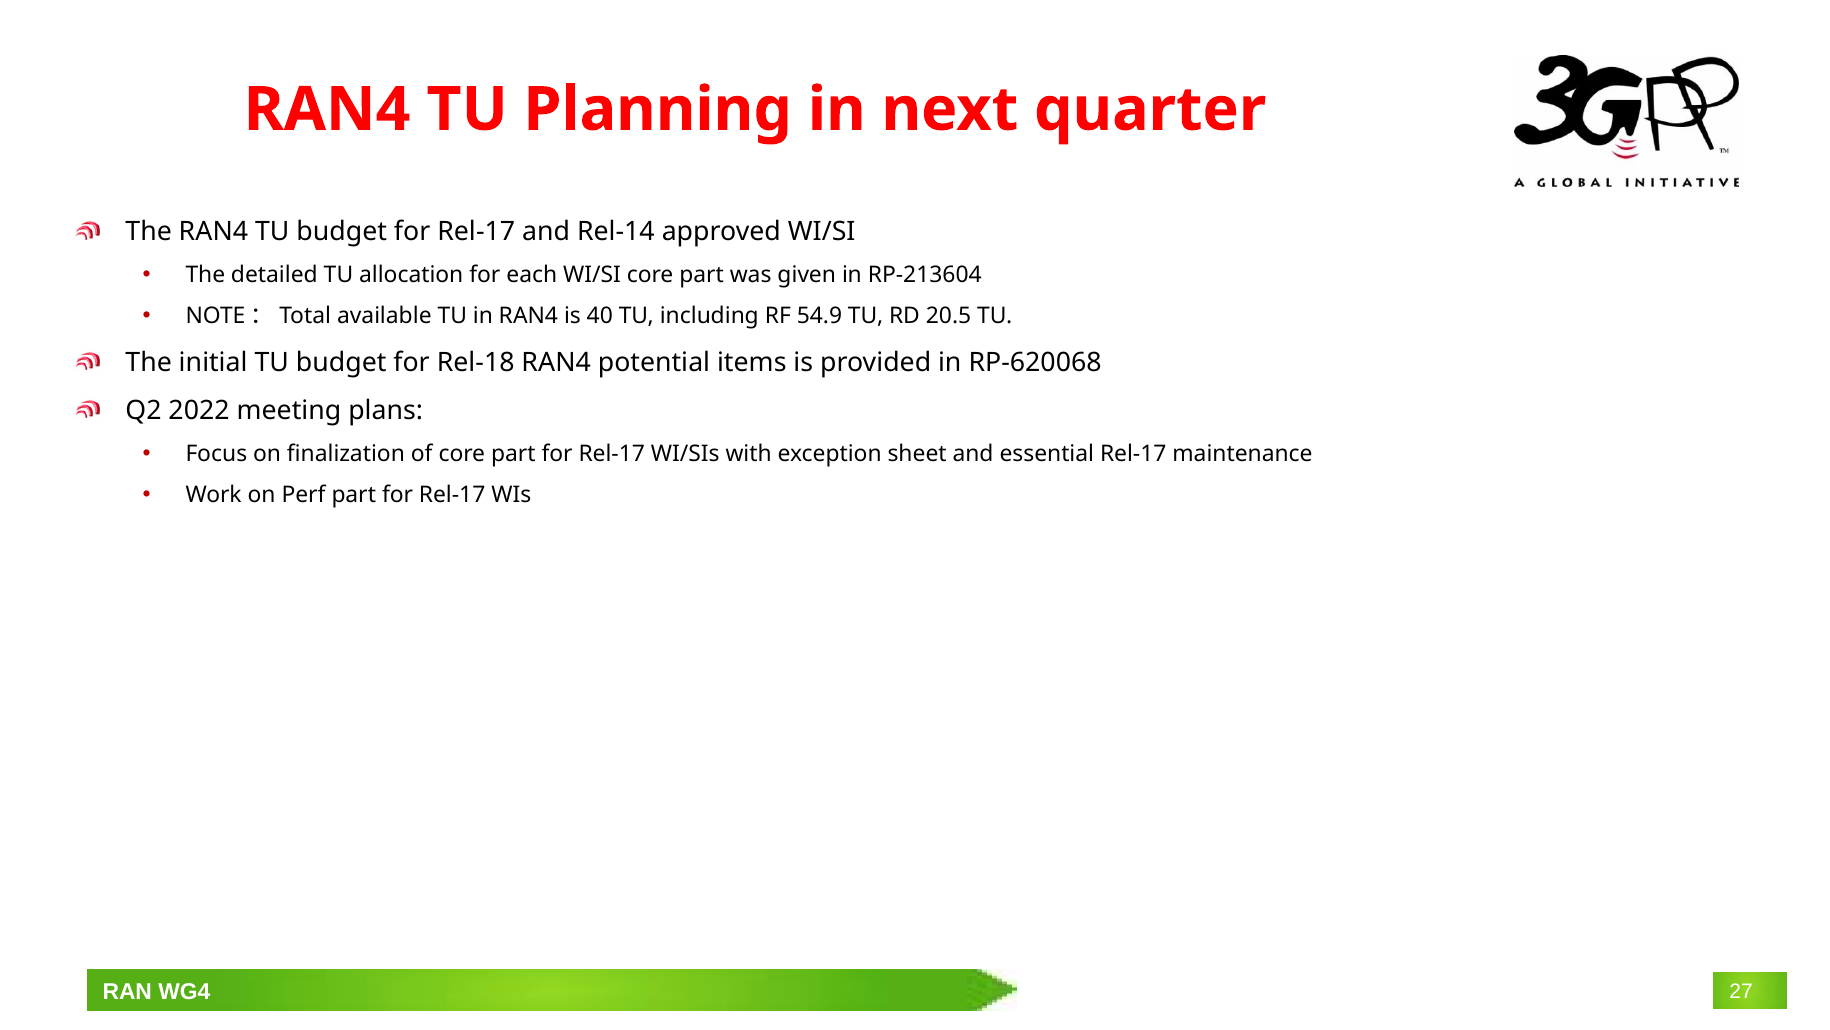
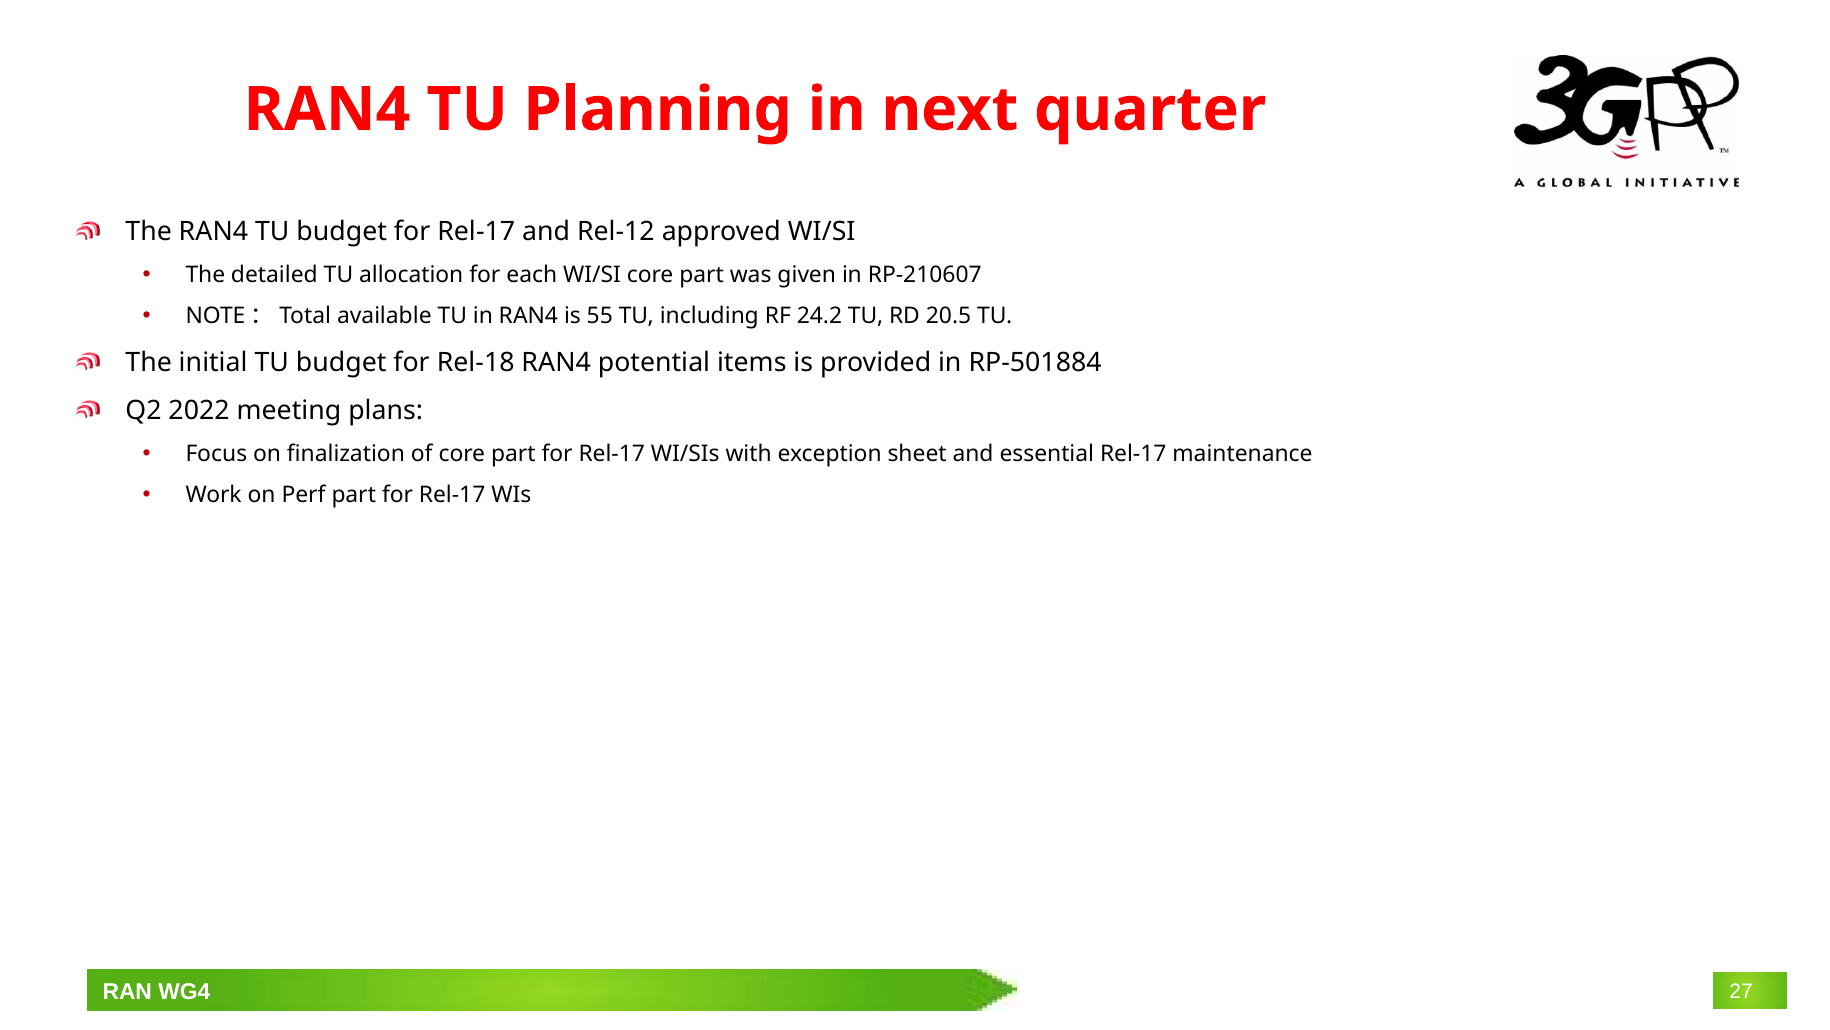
Rel-14: Rel-14 -> Rel-12
RP-213604: RP-213604 -> RP-210607
40: 40 -> 55
54.9: 54.9 -> 24.2
RP-620068: RP-620068 -> RP-501884
